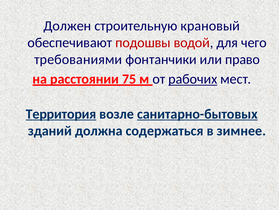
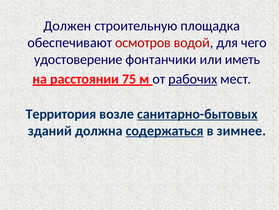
крановый: крановый -> площадка
подошвы: подошвы -> осмотров
требованиями: требованиями -> удостоверение
право: право -> иметь
Территория underline: present -> none
содержаться underline: none -> present
